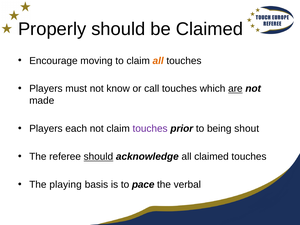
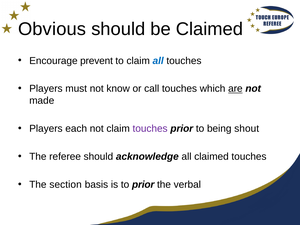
Properly: Properly -> Obvious
moving: moving -> prevent
all at (158, 61) colour: orange -> blue
should at (98, 157) underline: present -> none
playing: playing -> section
to pace: pace -> prior
